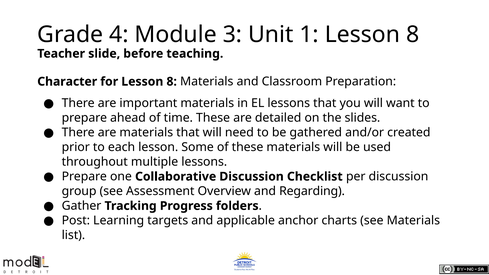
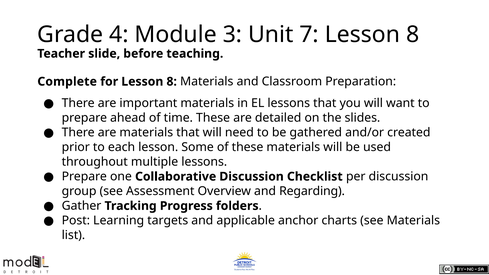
1: 1 -> 7
Character: Character -> Complete
